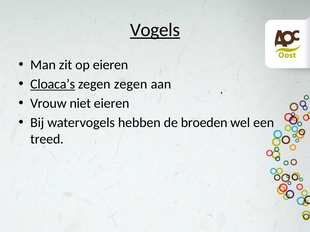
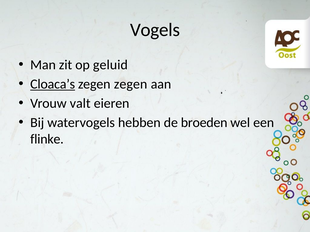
Vogels underline: present -> none
op eieren: eieren -> geluid
niet: niet -> valt
treed: treed -> flinke
